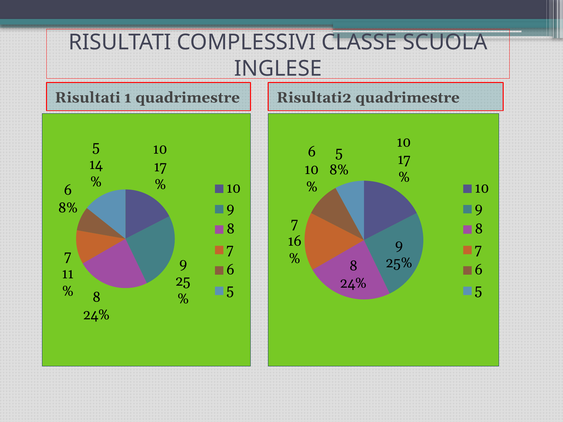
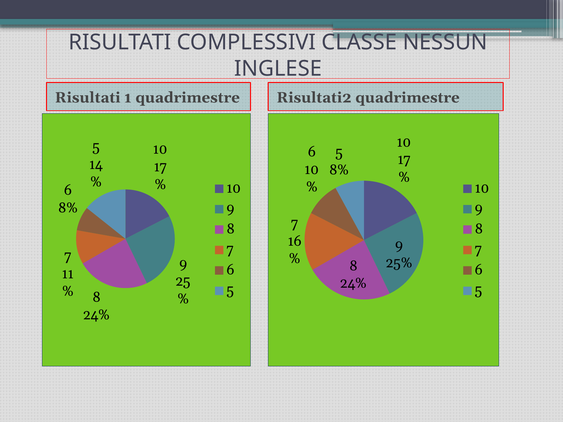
SCUOLA: SCUOLA -> NESSUN
